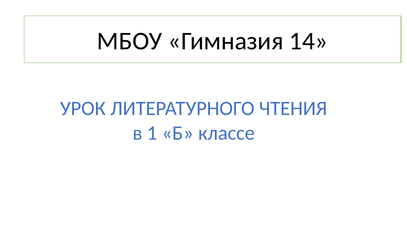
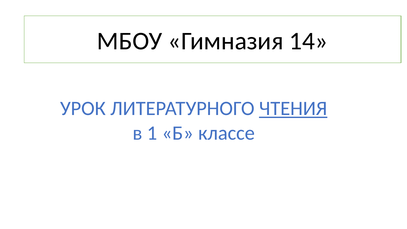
ЧТЕНИЯ underline: none -> present
